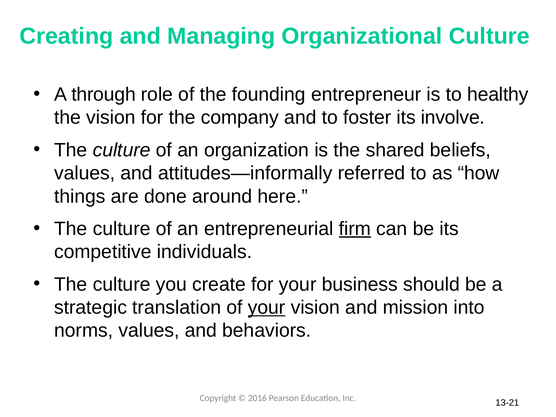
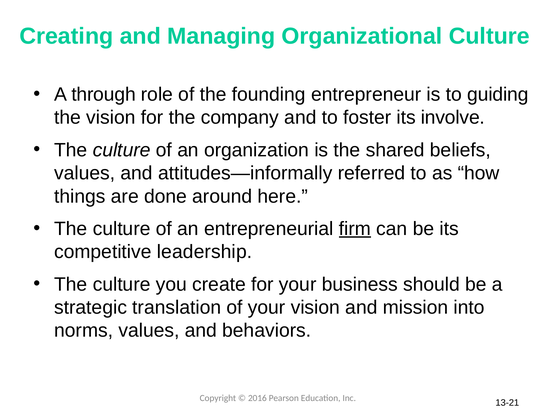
healthy: healthy -> guiding
individuals: individuals -> leadership
your at (267, 307) underline: present -> none
